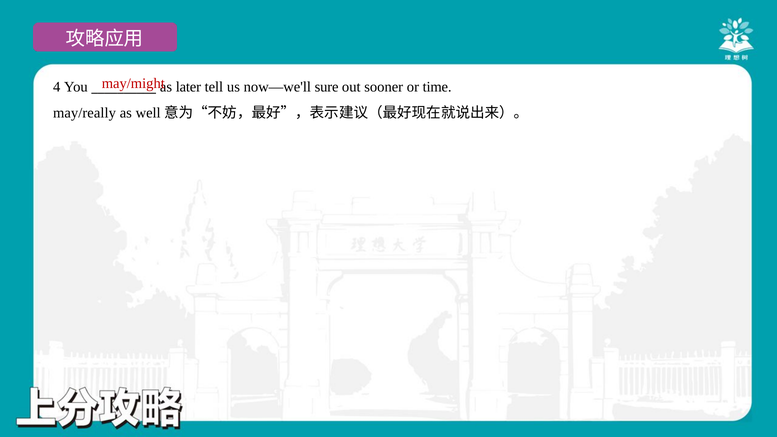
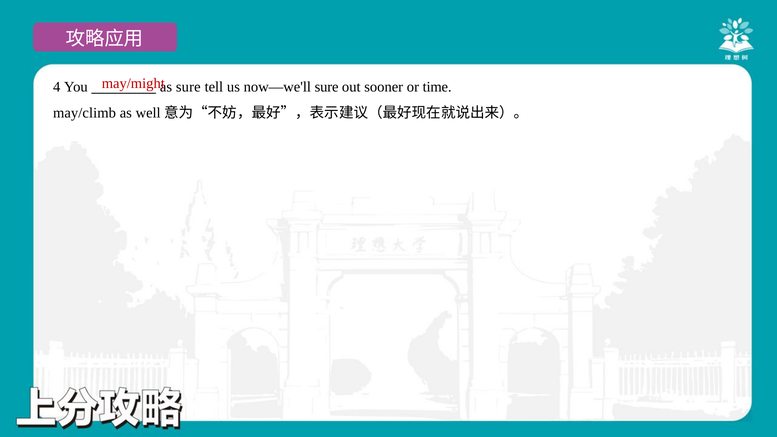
as later: later -> sure
may/really: may/really -> may/climb
